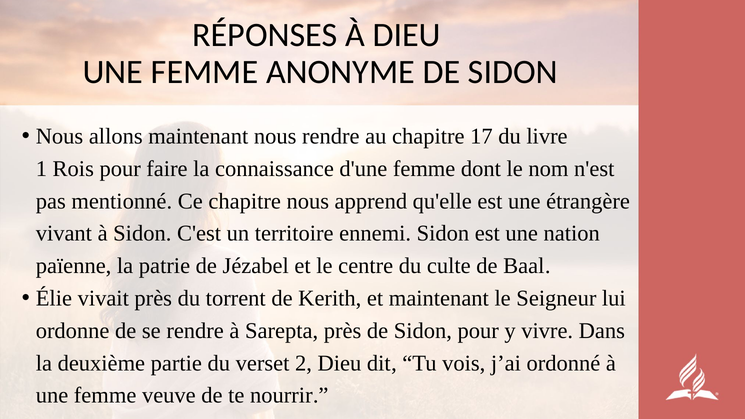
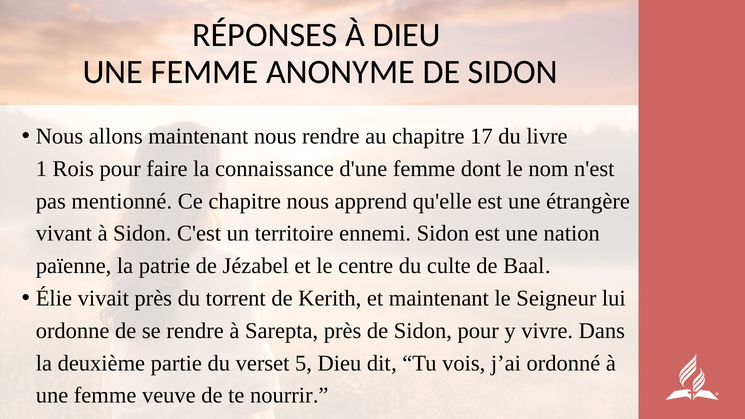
2: 2 -> 5
